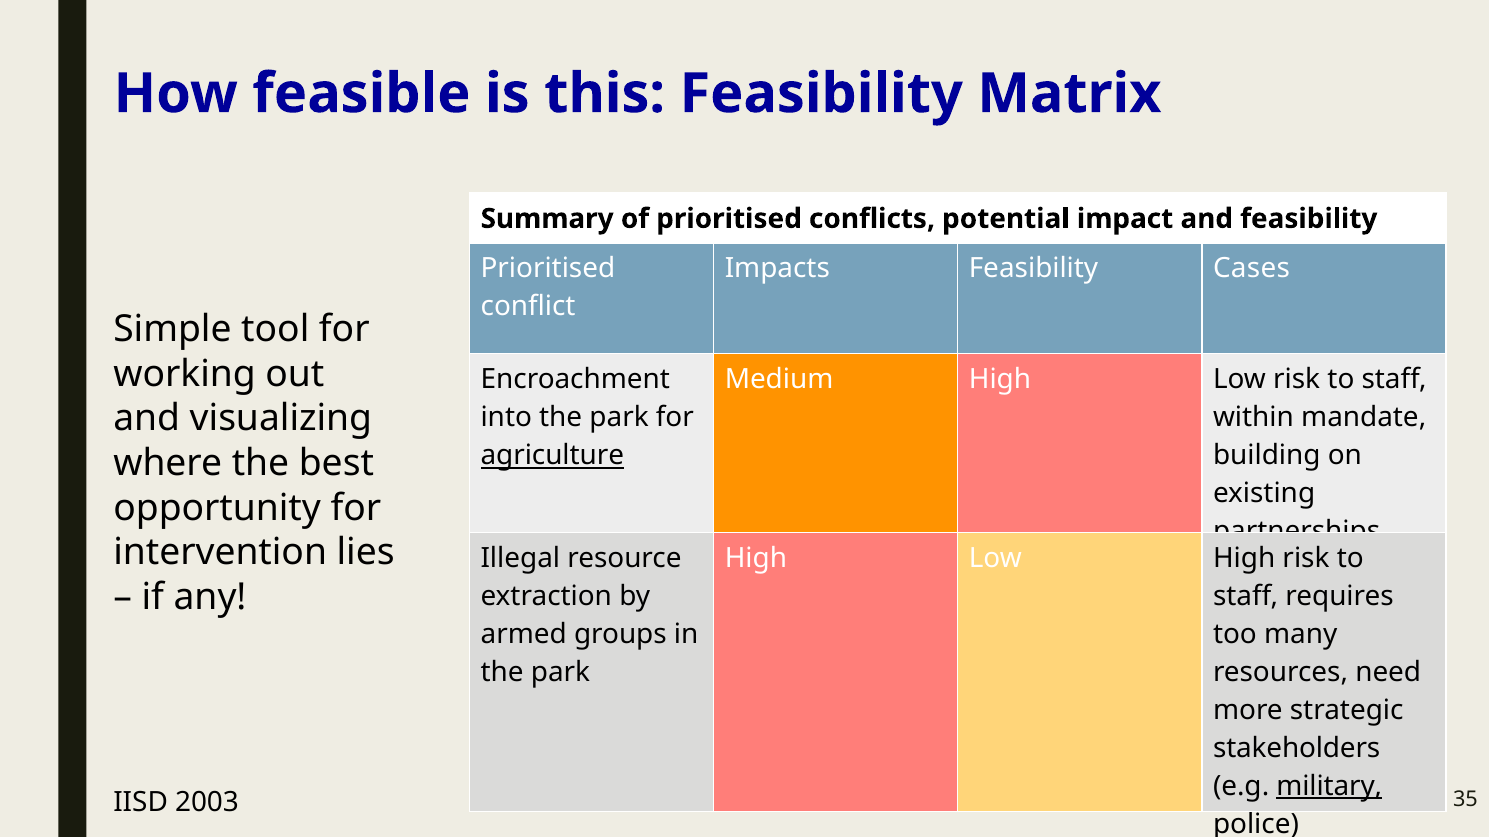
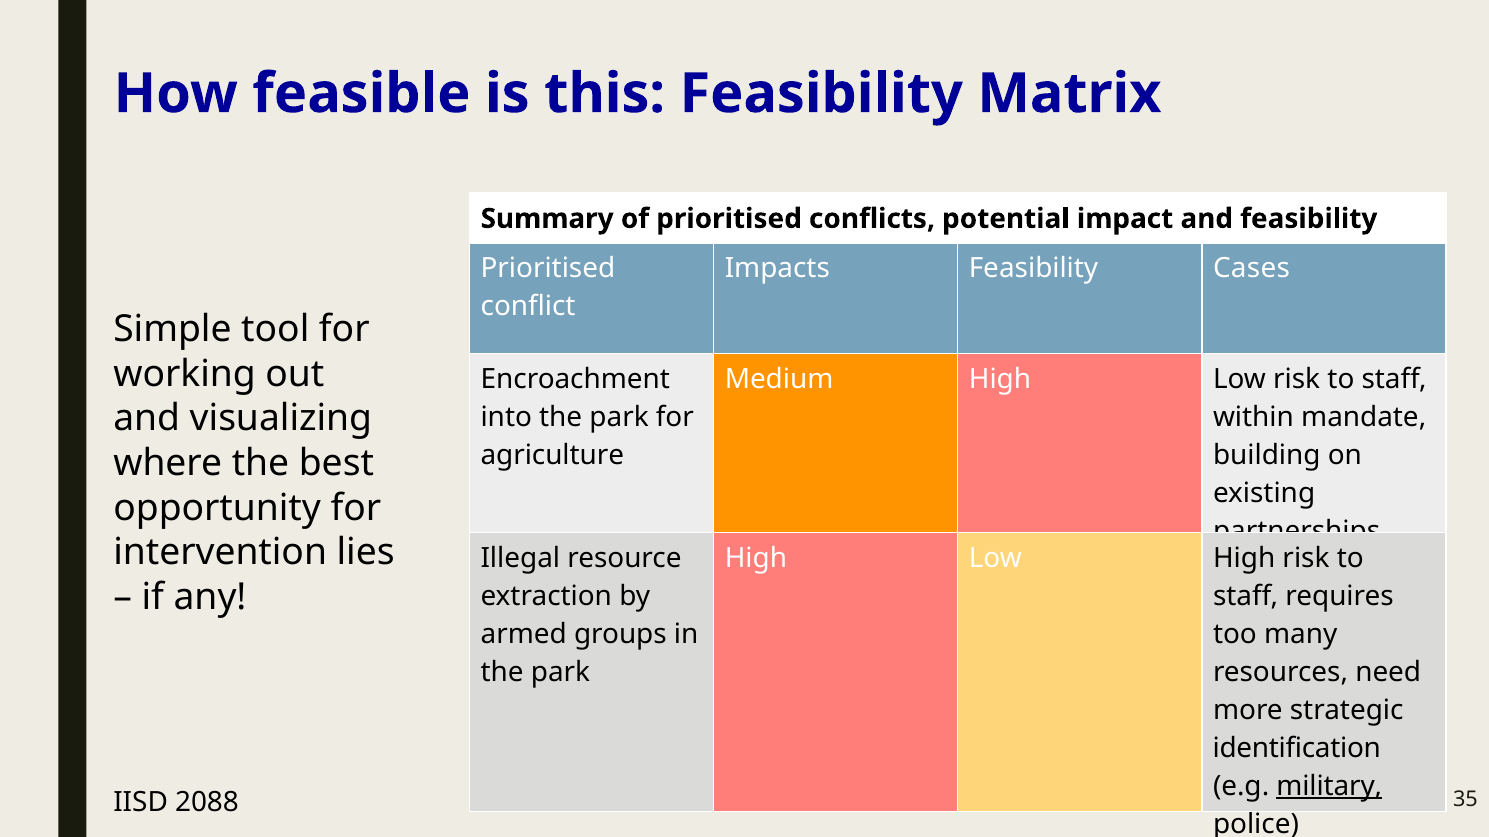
agriculture underline: present -> none
stakeholders: stakeholders -> identification
2003: 2003 -> 2088
